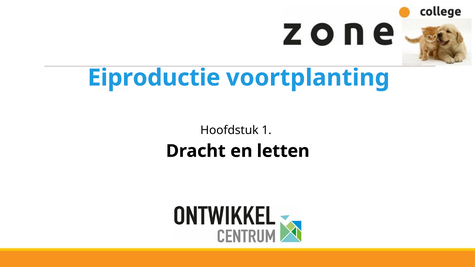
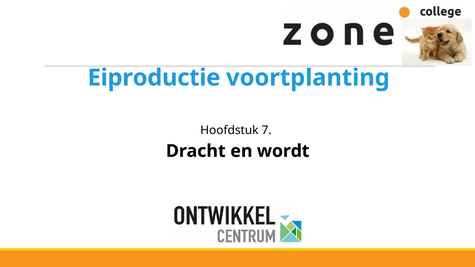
1: 1 -> 7
letten: letten -> wordt
